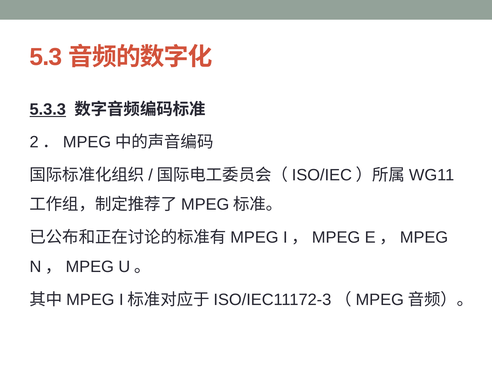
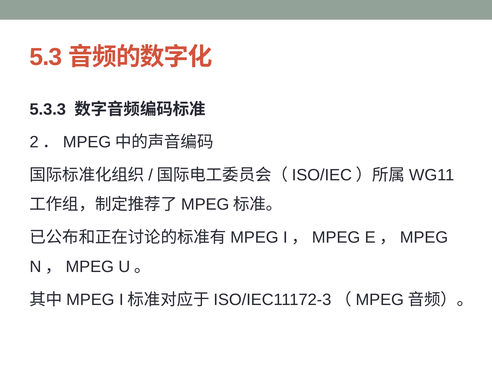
5.3.3 underline: present -> none
